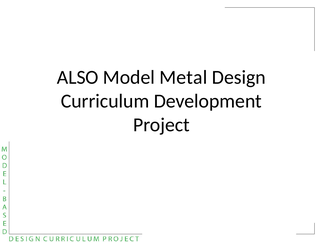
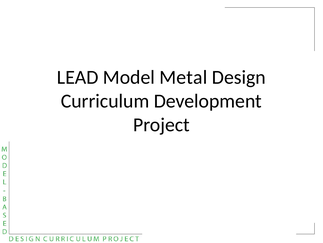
ALSO: ALSO -> LEAD
